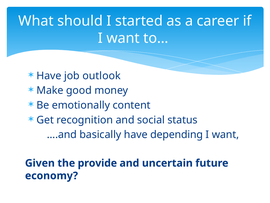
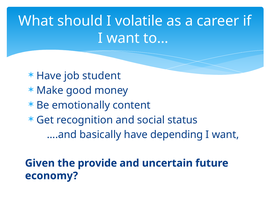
started: started -> volatile
outlook: outlook -> student
